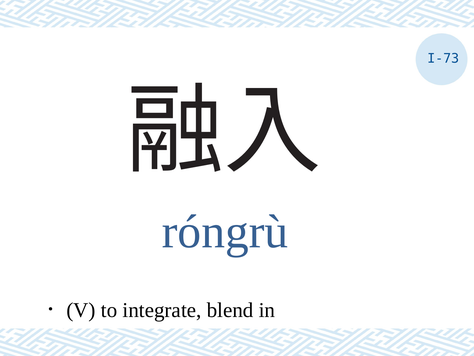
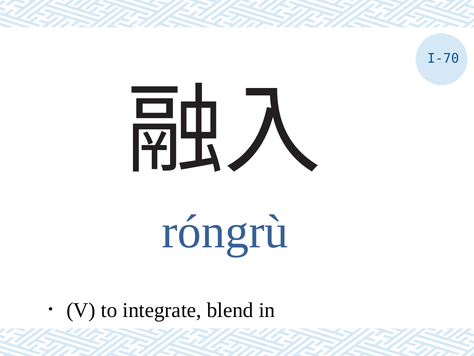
I-73: I-73 -> I-70
